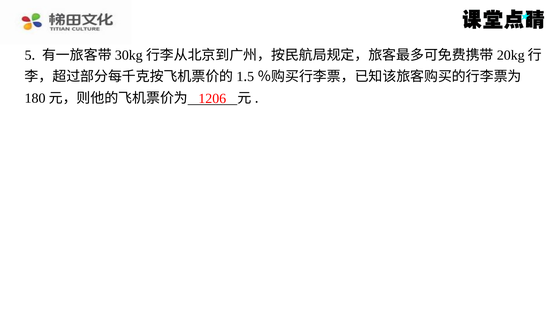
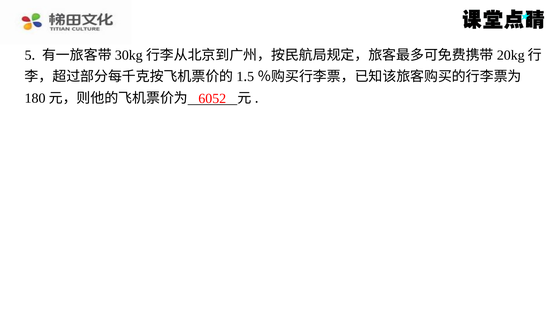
1206: 1206 -> 6052
